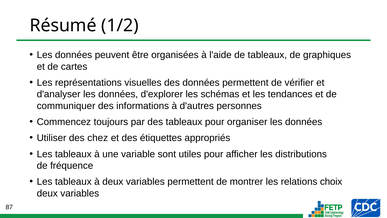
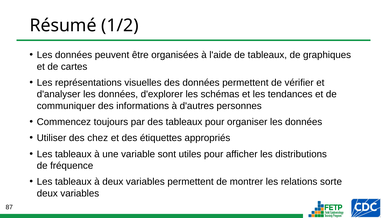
choix: choix -> sorte
